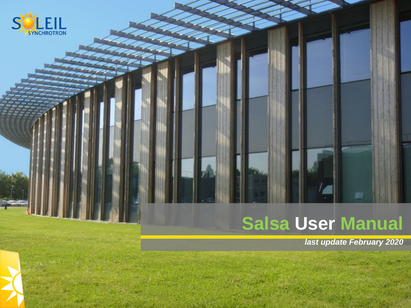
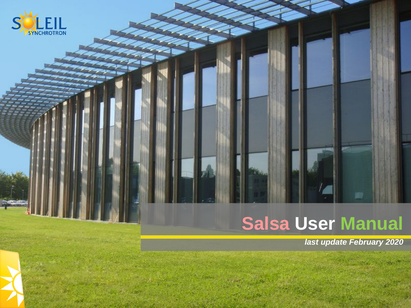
Salsa colour: light green -> pink
